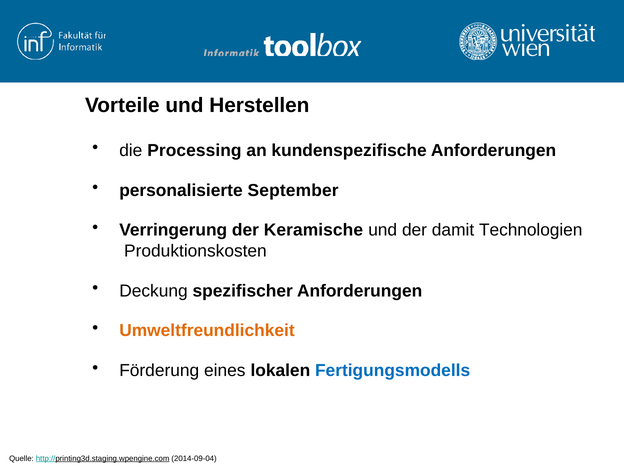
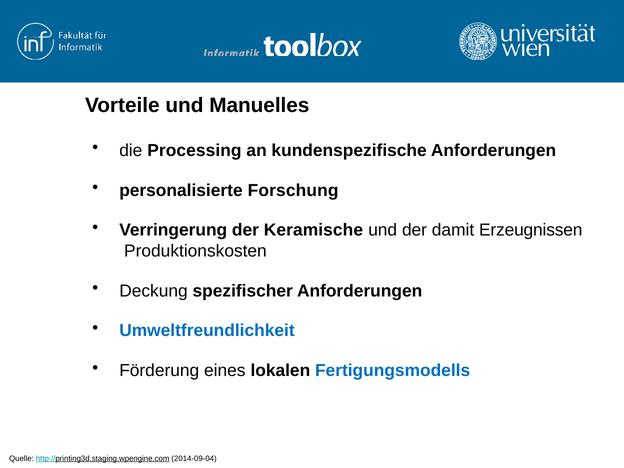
Herstellen: Herstellen -> Manuelles
September: September -> Forschung
Technologien: Technologien -> Erzeugnissen
Umweltfreundlichkeit colour: orange -> blue
